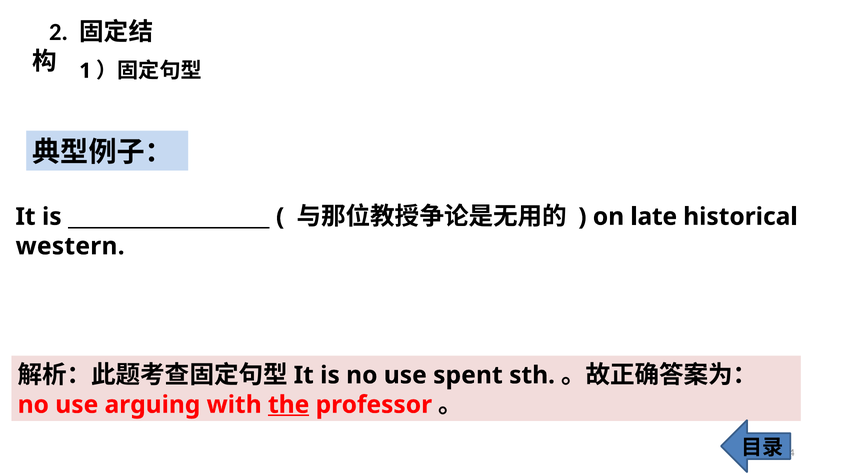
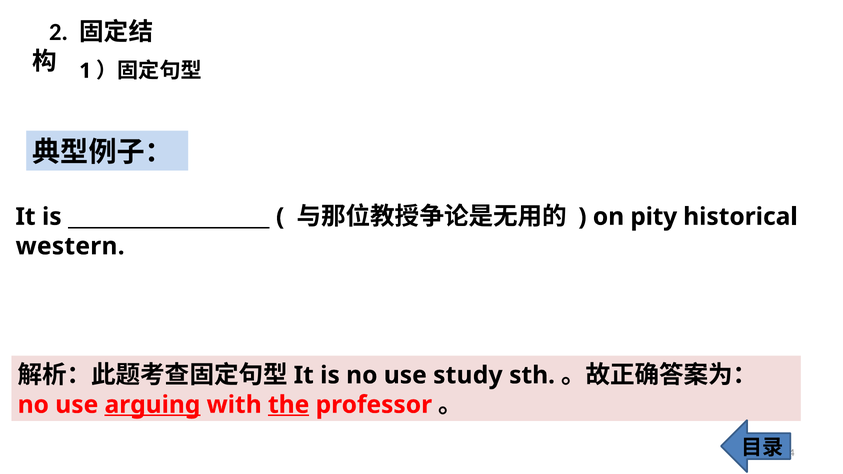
late: late -> pity
spent: spent -> study
arguing underline: none -> present
